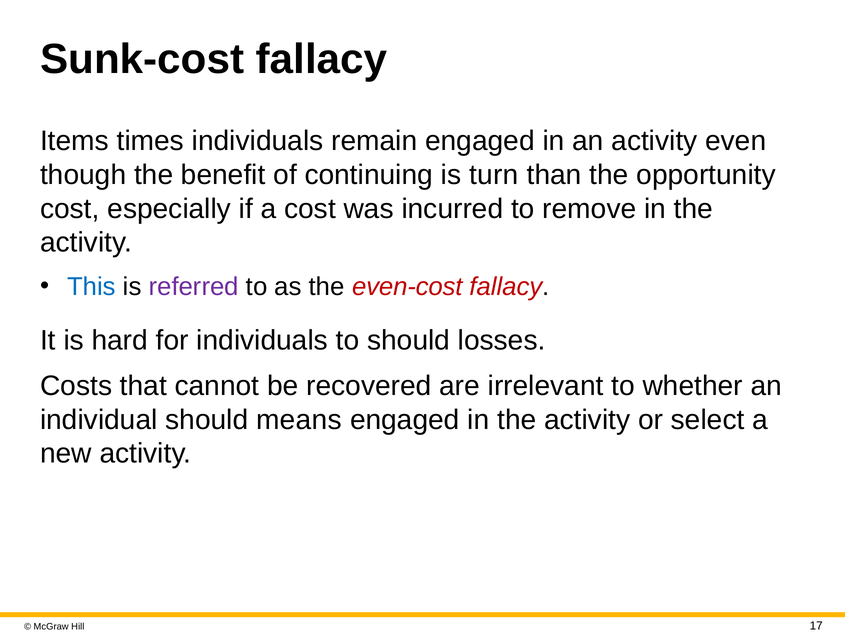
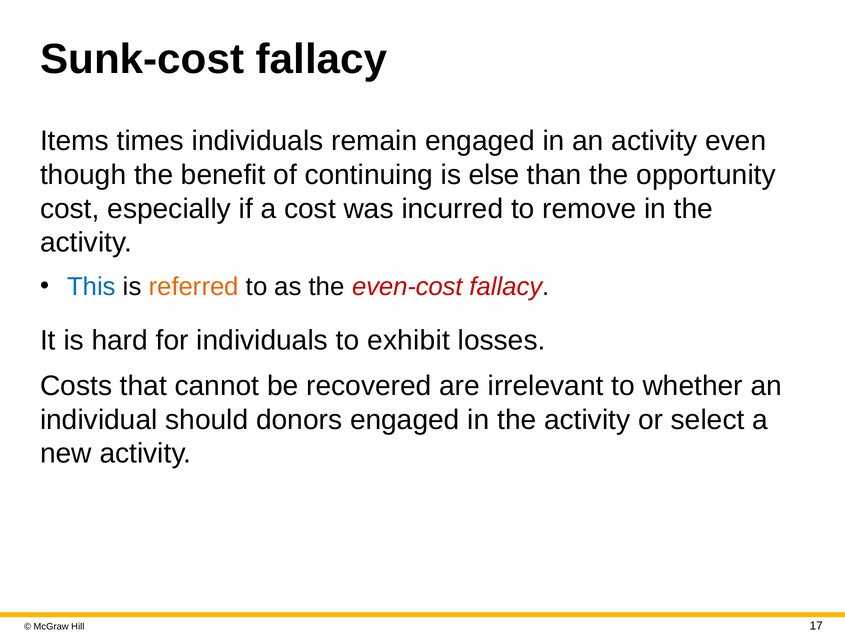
turn: turn -> else
referred colour: purple -> orange
to should: should -> exhibit
means: means -> donors
